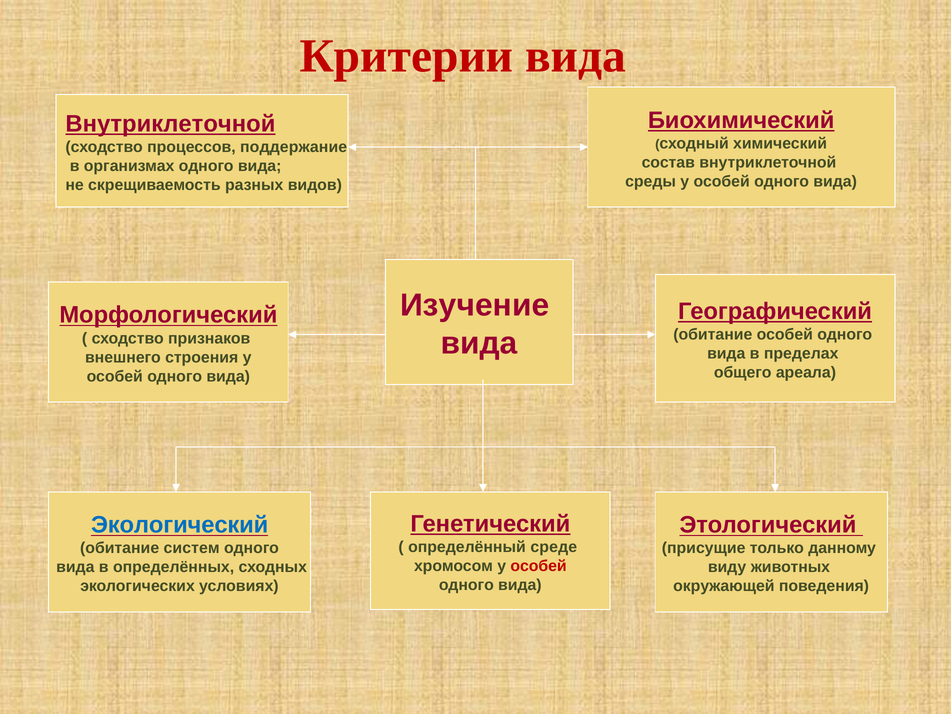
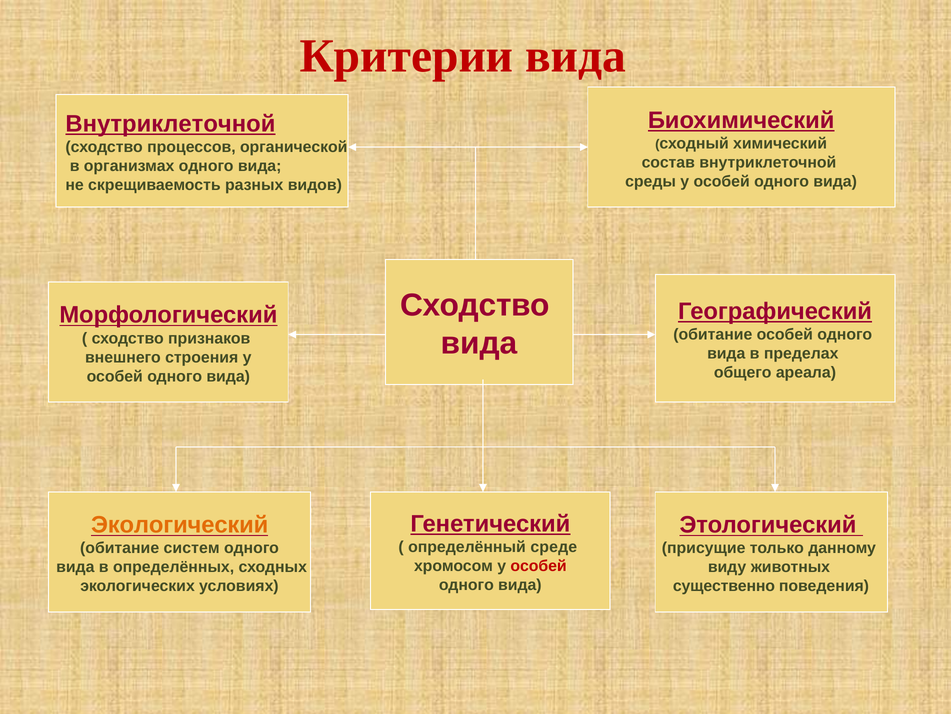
поддержание: поддержание -> органической
Изучение at (475, 305): Изучение -> Сходство
Экологический colour: blue -> orange
окружающей: окружающей -> существенно
